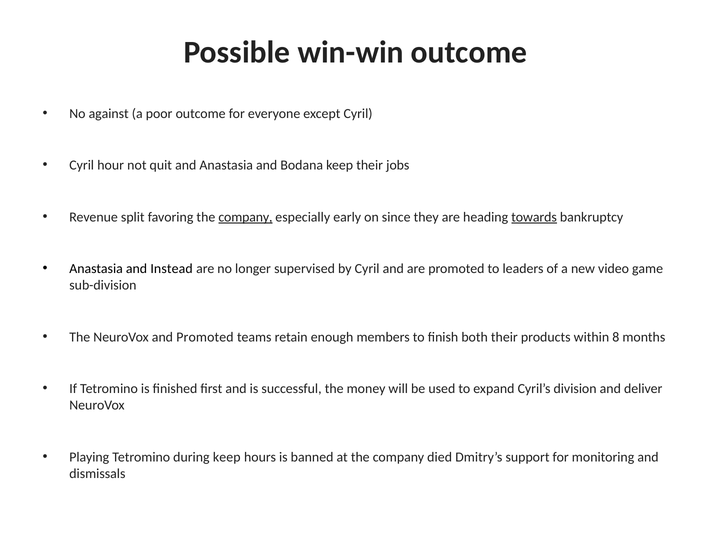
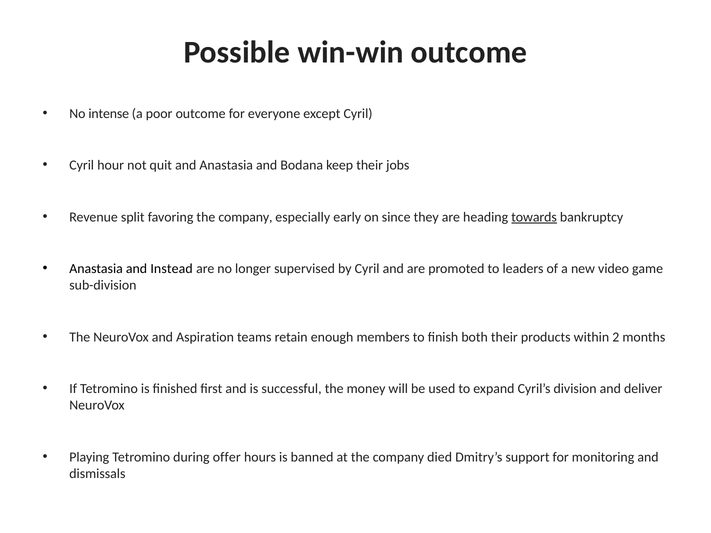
against: against -> intense
company at (245, 217) underline: present -> none
and Promoted: Promoted -> Aspiration
8: 8 -> 2
during keep: keep -> offer
